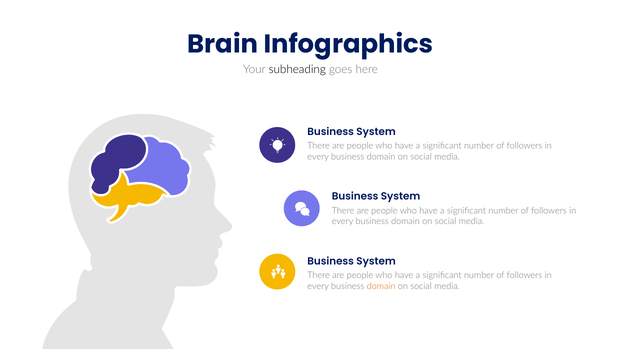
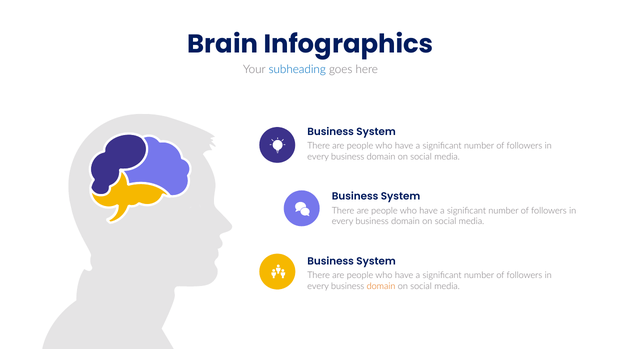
subheading colour: black -> blue
